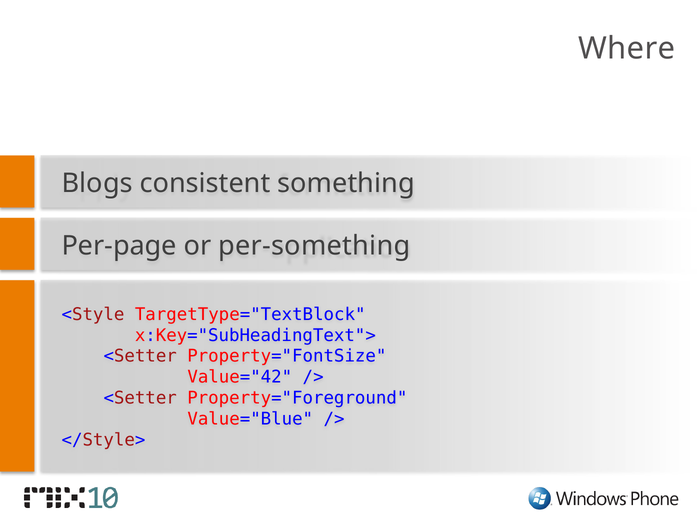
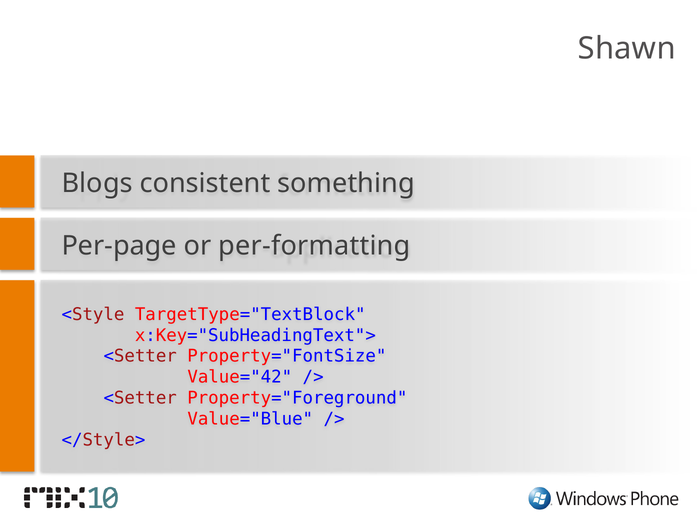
Where: Where -> Shawn
per-something: per-something -> per-formatting
